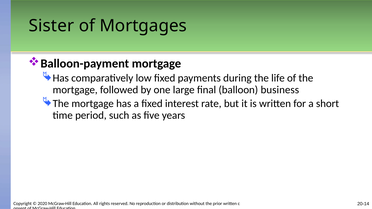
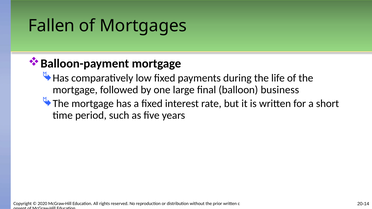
Sister: Sister -> Fallen
